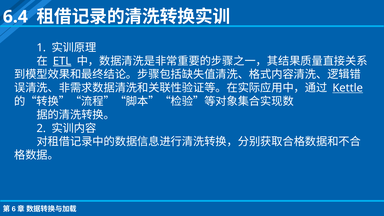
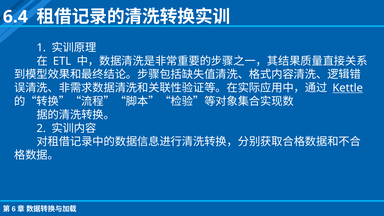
ETL underline: present -> none
